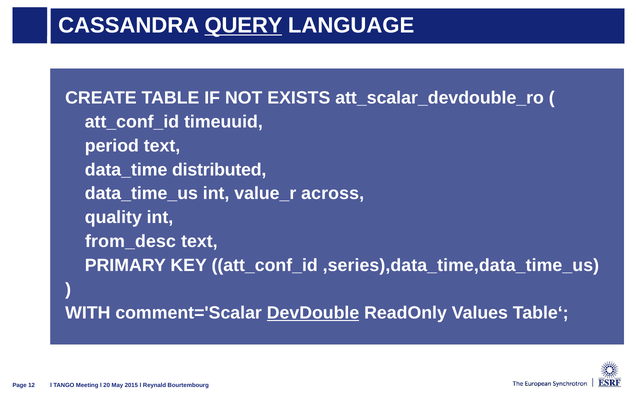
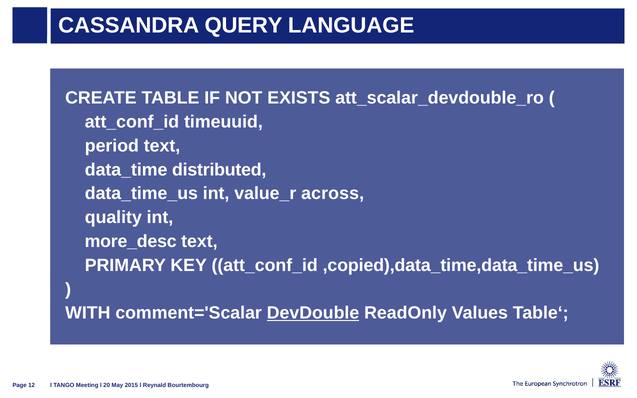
QUERY underline: present -> none
from_desc: from_desc -> more_desc
,series),data_time,data_time_us: ,series),data_time,data_time_us -> ,copied),data_time,data_time_us
